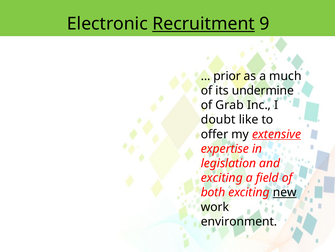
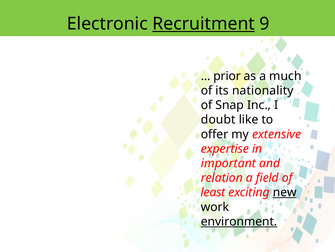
undermine: undermine -> nationality
Grab: Grab -> Snap
extensive underline: present -> none
legislation: legislation -> important
exciting at (222, 177): exciting -> relation
both: both -> least
environment underline: none -> present
